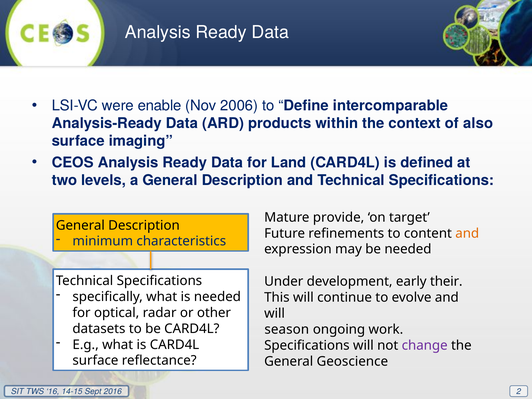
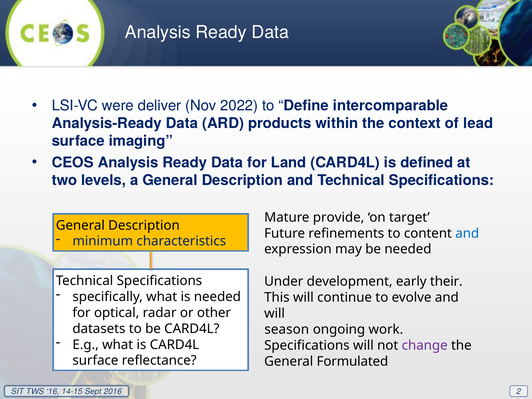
enable: enable -> deliver
2006: 2006 -> 2022
also: also -> lead
and at (467, 233) colour: orange -> blue
Geoscience: Geoscience -> Formulated
